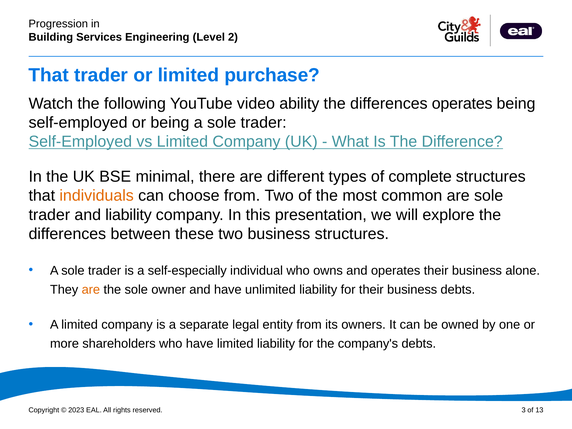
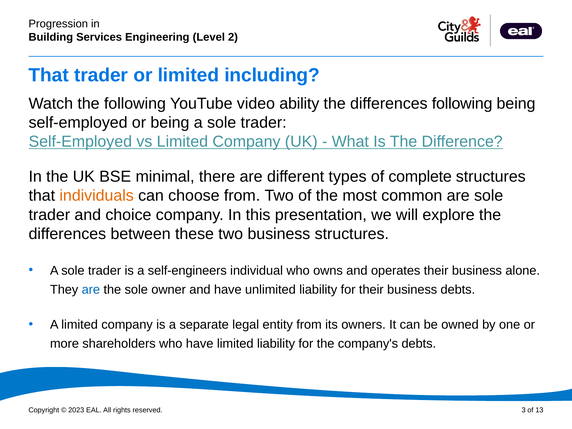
purchase: purchase -> including
differences operates: operates -> following
and liability: liability -> choice
self-especially: self-especially -> self-engineers
are at (91, 290) colour: orange -> blue
